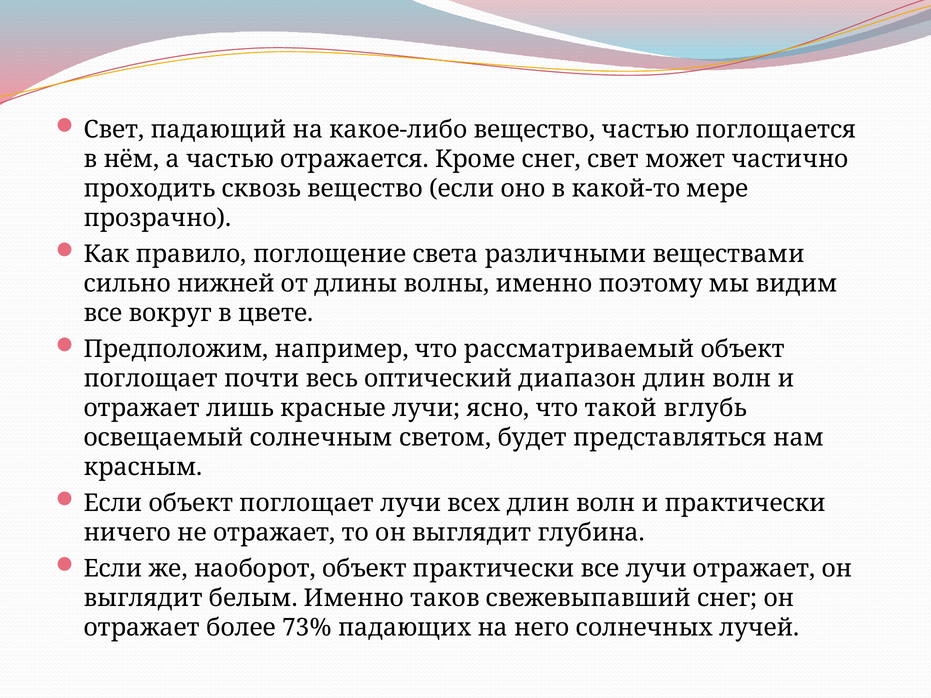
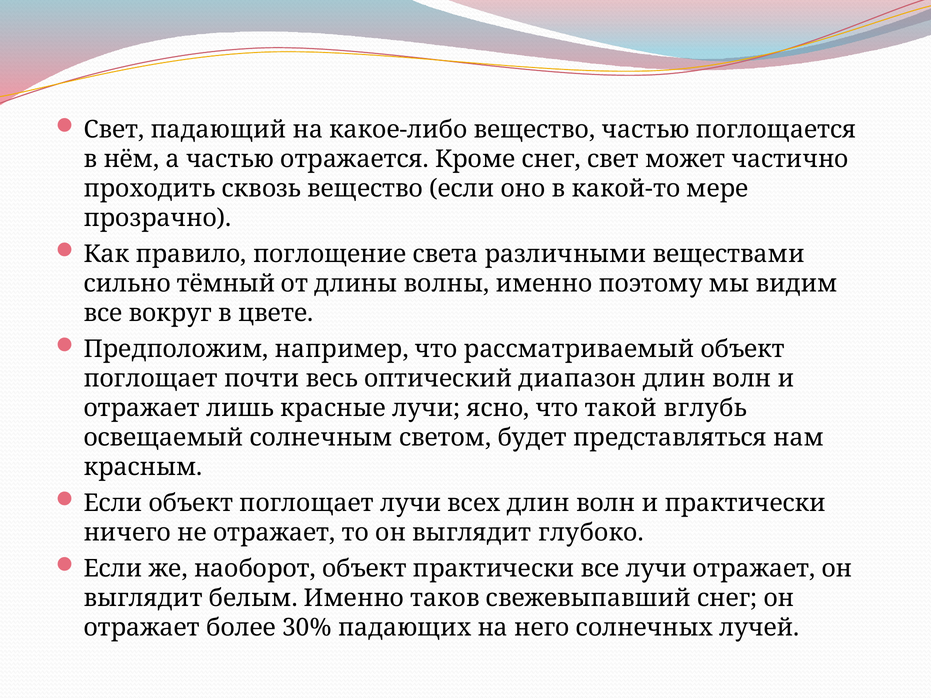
нижней: нижней -> тёмный
глубина: глубина -> глубоко
73%: 73% -> 30%
